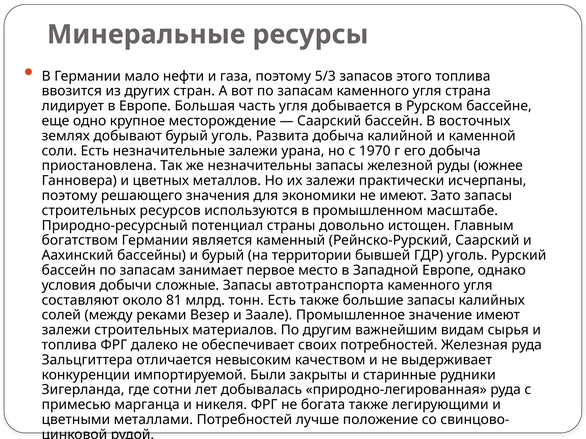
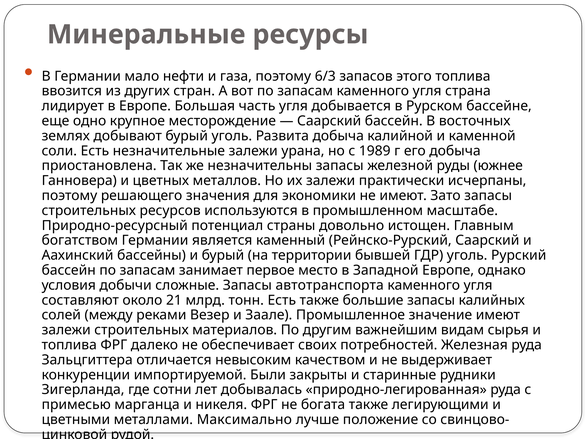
5/3: 5/3 -> 6/3
1970: 1970 -> 1989
81: 81 -> 21
металлами Потребностей: Потребностей -> Максимально
